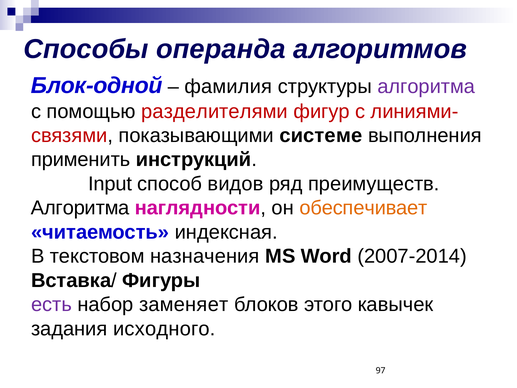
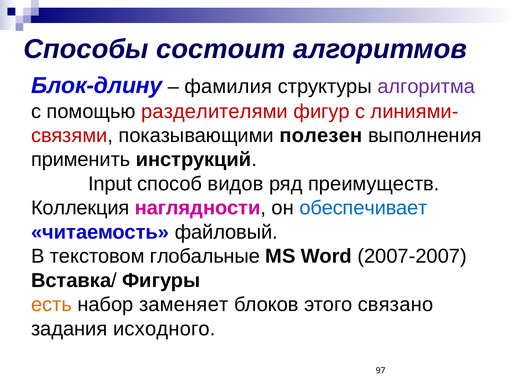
операнда: операнда -> состоит
Блок-одной: Блок-одной -> Блок-длину
системе: системе -> полезен
Алгоритма at (80, 208): Алгоритма -> Коллекция
обеспечивает colour: orange -> blue
индексная: индексная -> файловый
назначения: назначения -> глобальные
2007-2014: 2007-2014 -> 2007-2007
есть colour: purple -> orange
кавычек: кавычек -> связано
